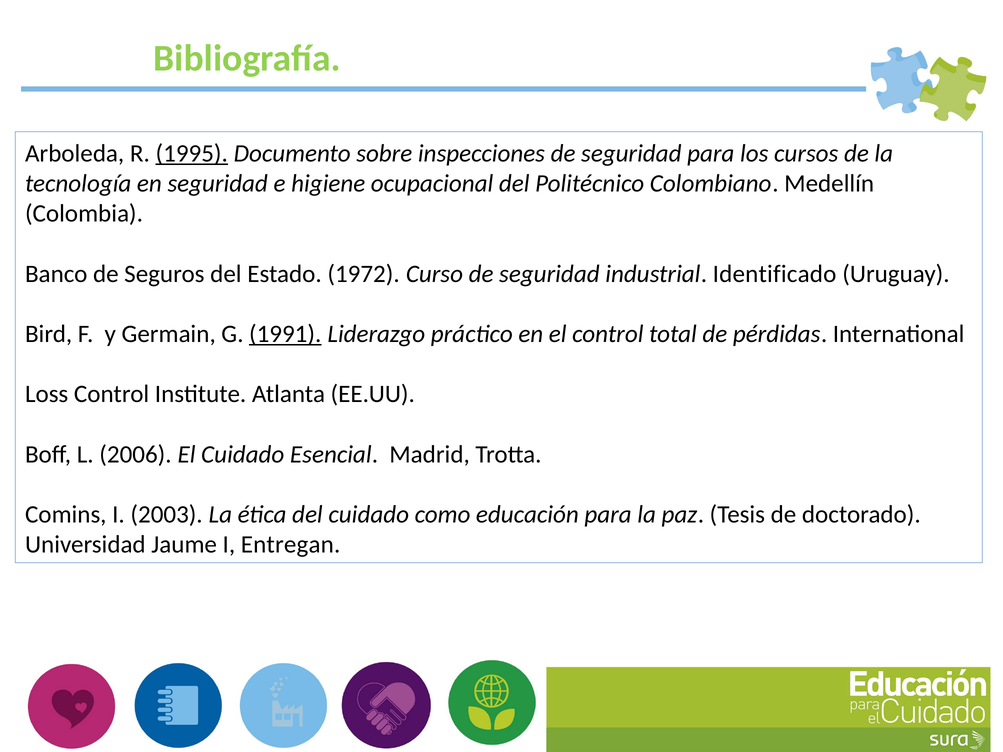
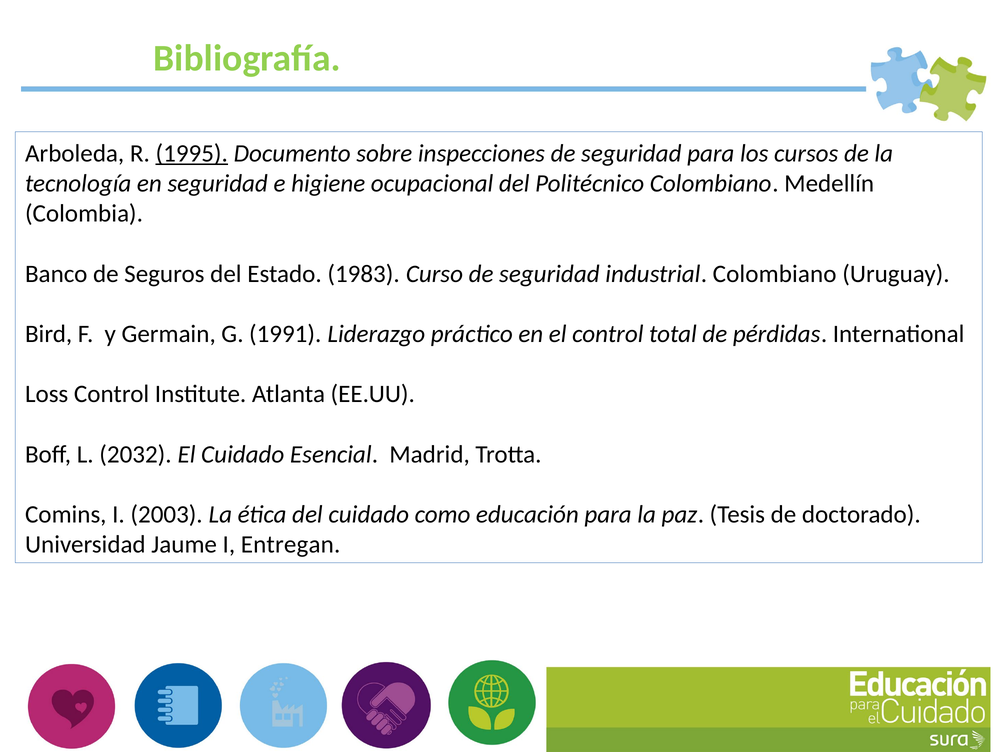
1972: 1972 -> 1983
industrial Identificado: Identificado -> Colombiano
1991 underline: present -> none
2006: 2006 -> 2032
